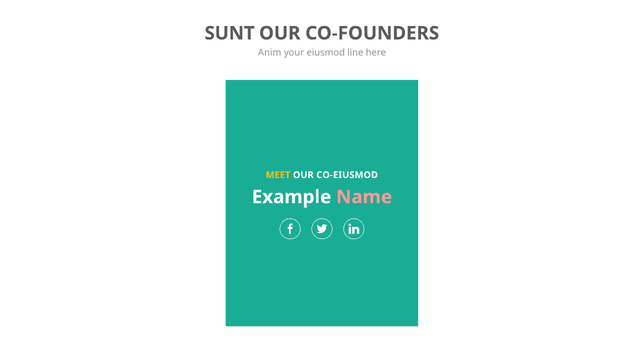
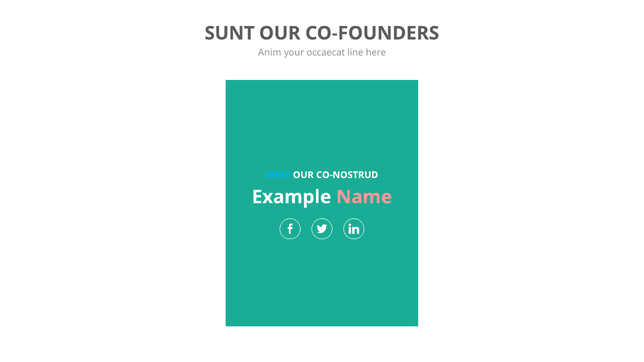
eiusmod: eiusmod -> occaecat
MEET colour: yellow -> light blue
CO-EIUSMOD: CO-EIUSMOD -> CO-NOSTRUD
